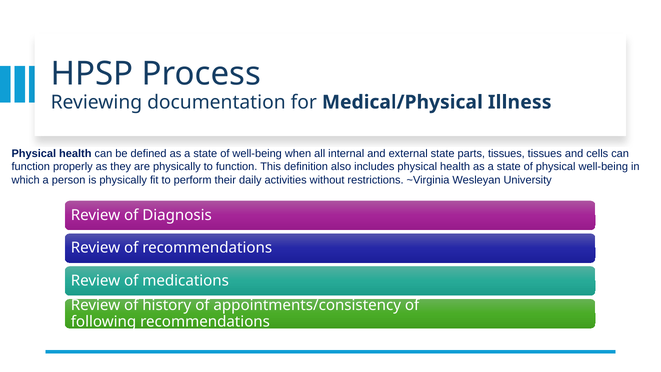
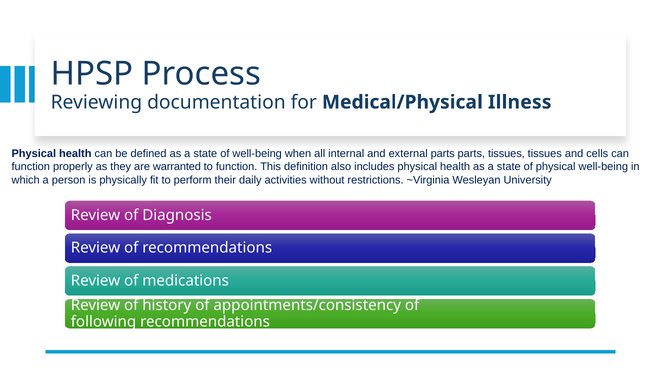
external state: state -> parts
are physically: physically -> warranted
